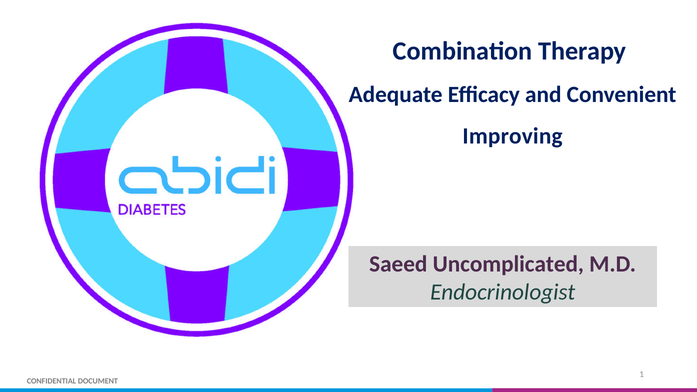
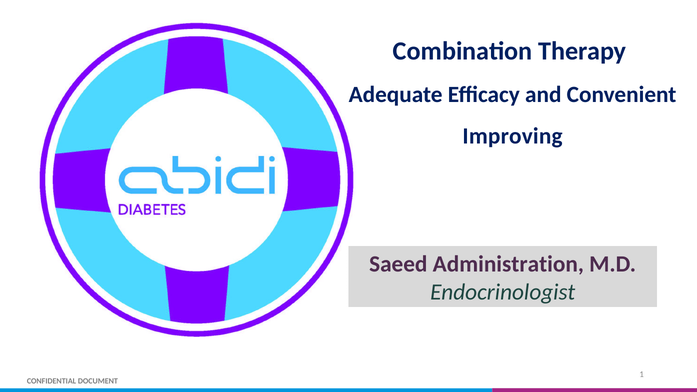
Uncomplicated: Uncomplicated -> Administration
